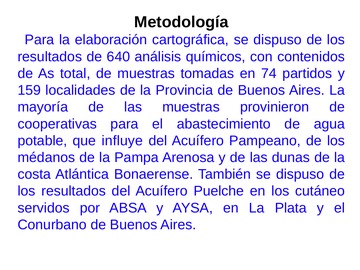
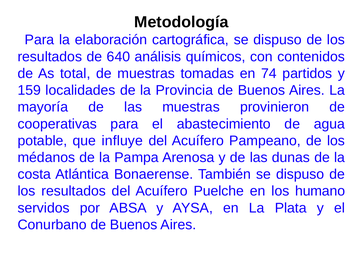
cutáneo: cutáneo -> humano
